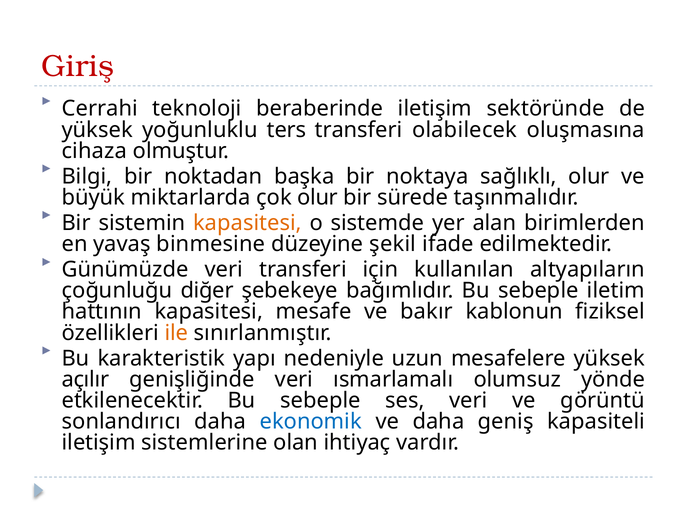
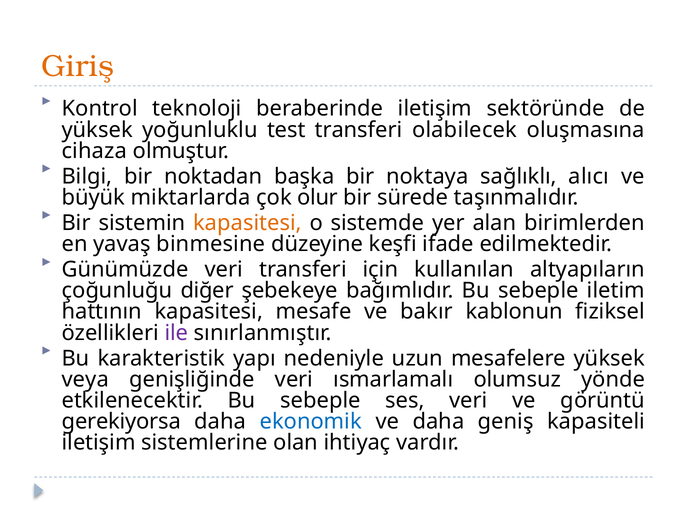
Giriş colour: red -> orange
Cerrahi: Cerrahi -> Kontrol
ters: ters -> test
sağlıklı olur: olur -> alıcı
şekil: şekil -> keşfi
ile colour: orange -> purple
açılır: açılır -> veya
sonlandırıcı: sonlandırıcı -> gerekiyorsa
